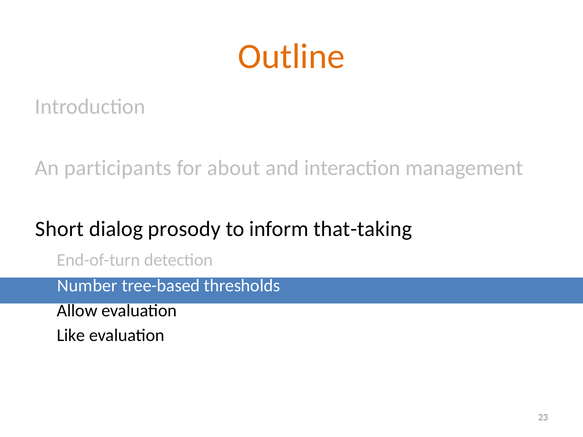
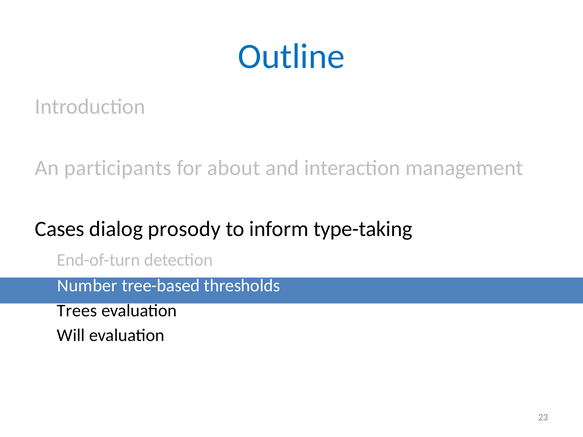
Outline colour: orange -> blue
Short: Short -> Cases
that-taking: that-taking -> type-taking
Allow: Allow -> Trees
Like: Like -> Will
